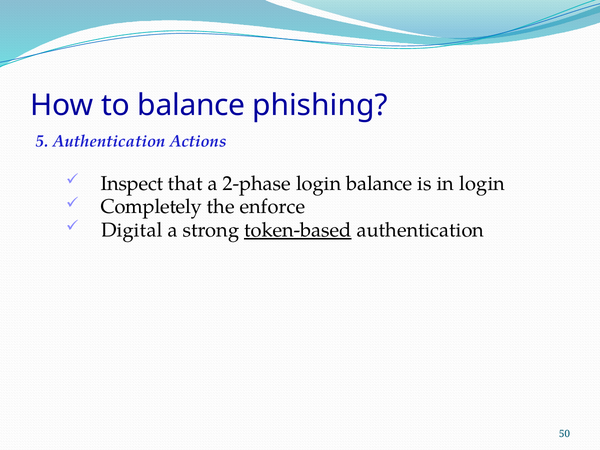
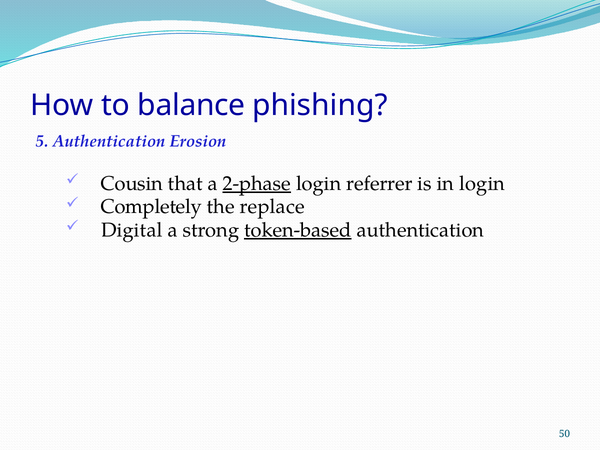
Actions: Actions -> Erosion
Inspect: Inspect -> Cousin
2-phase underline: none -> present
login balance: balance -> referrer
enforce: enforce -> replace
